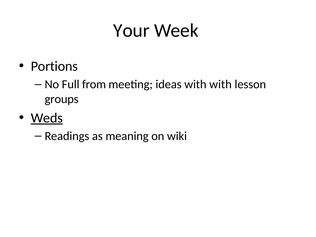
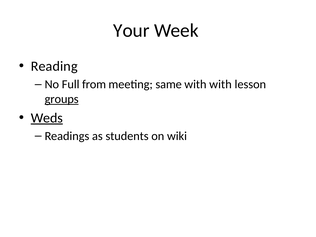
Portions: Portions -> Reading
ideas: ideas -> same
groups underline: none -> present
meaning: meaning -> students
